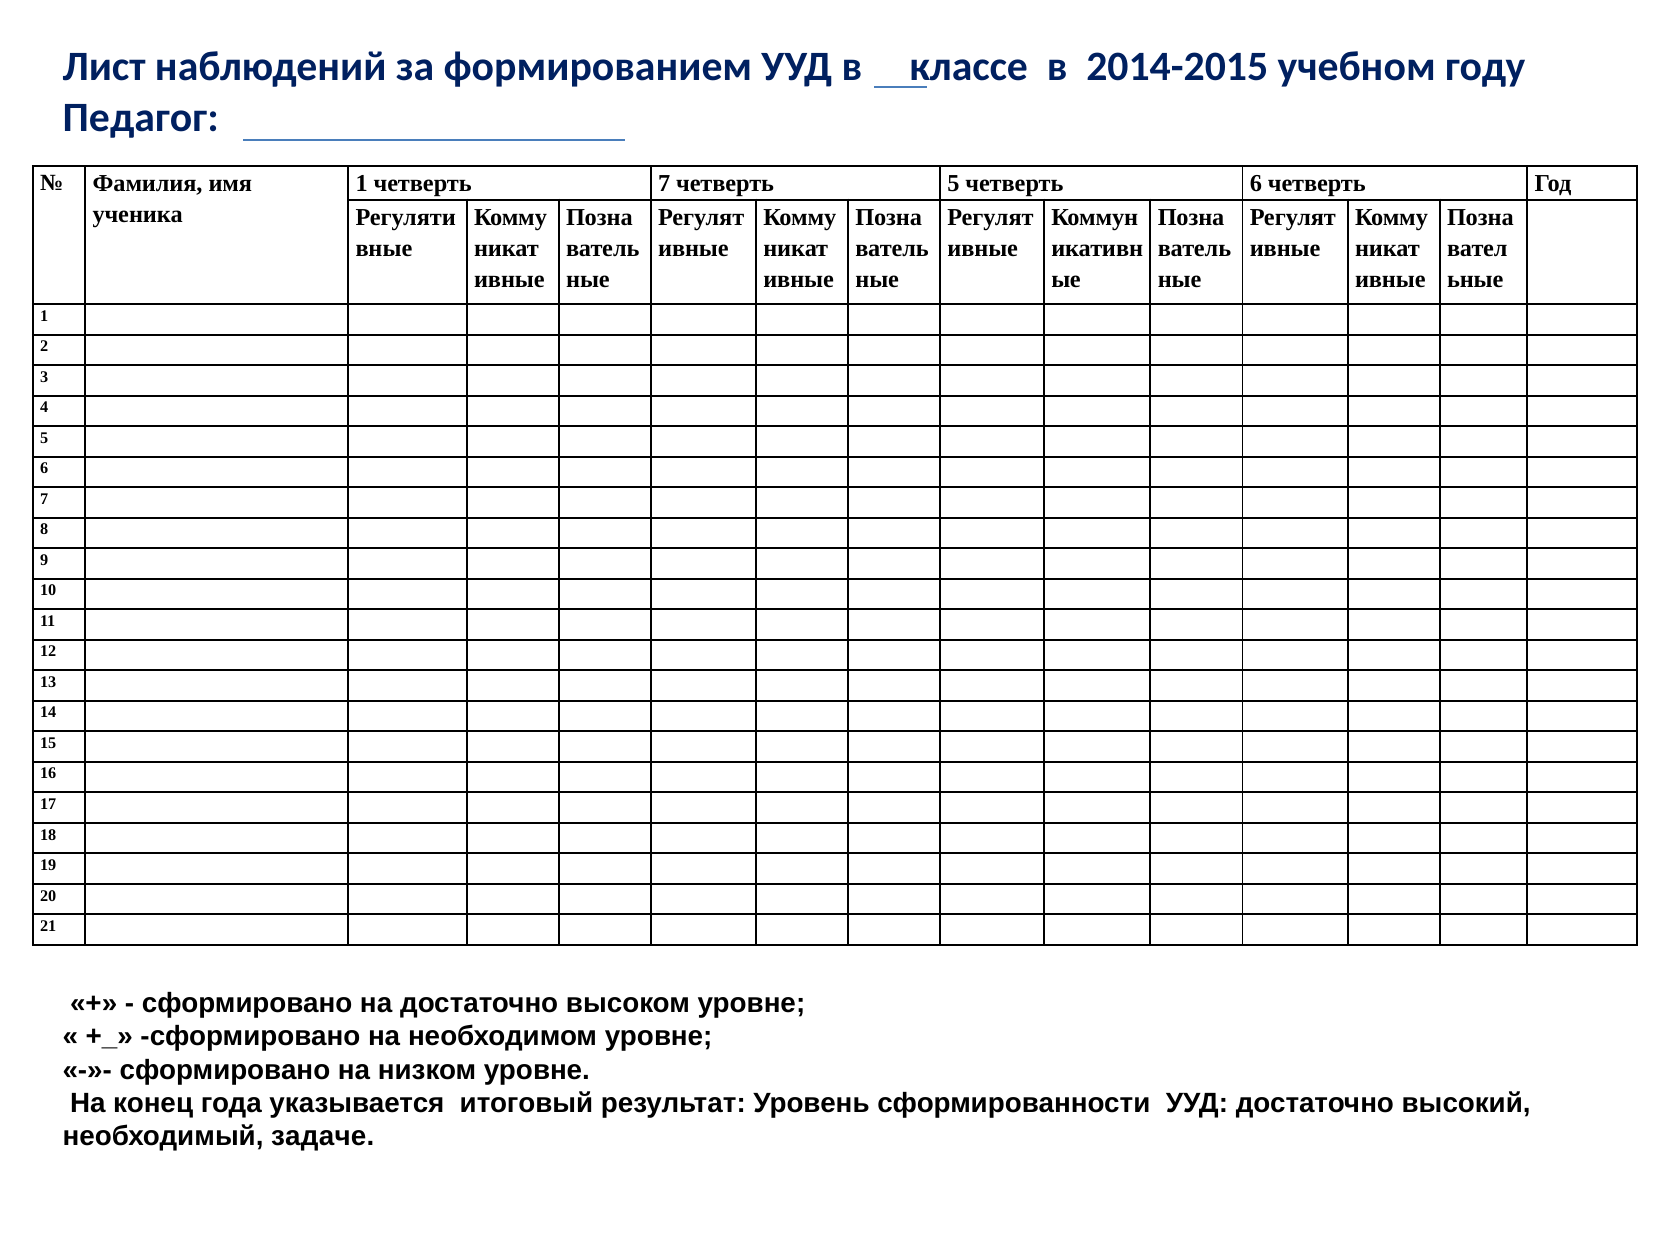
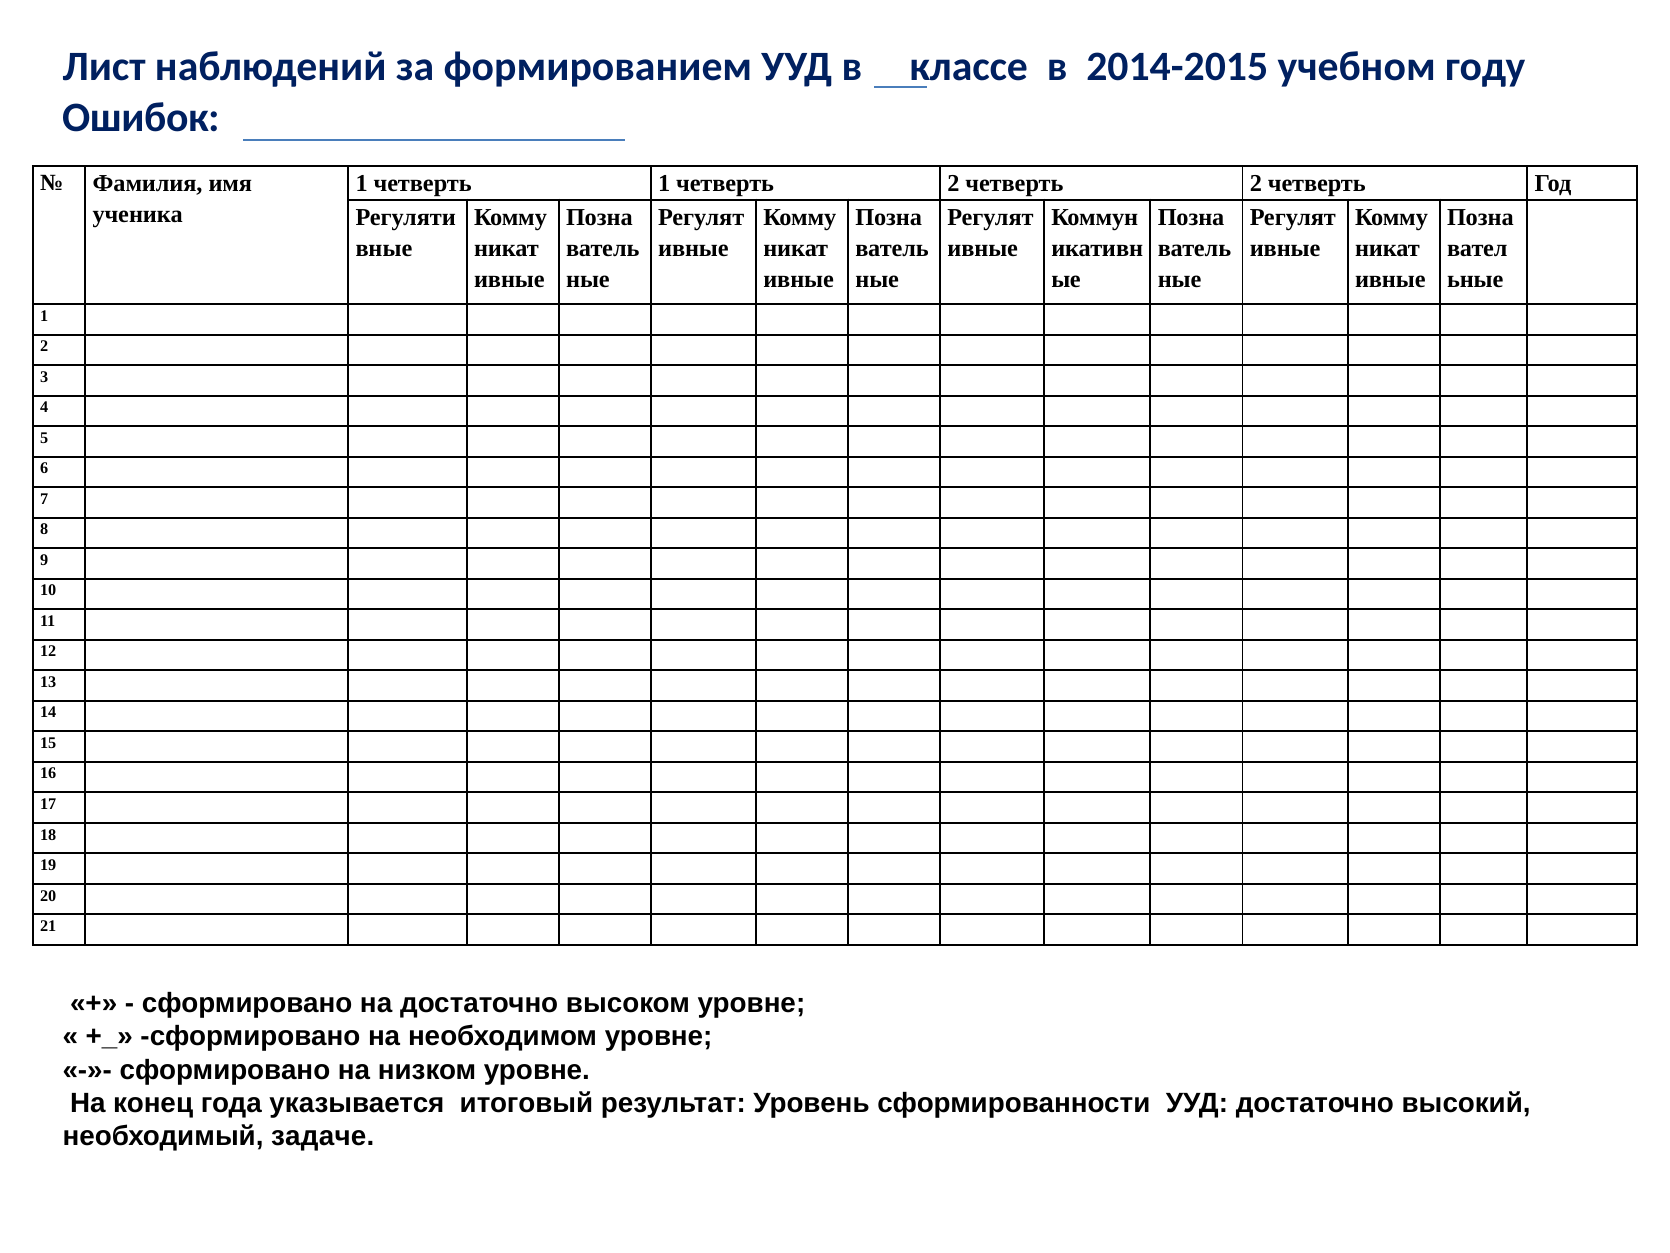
Педагог: Педагог -> Ошибок
четверть 7: 7 -> 1
5 at (954, 184): 5 -> 2
6 at (1256, 184): 6 -> 2
